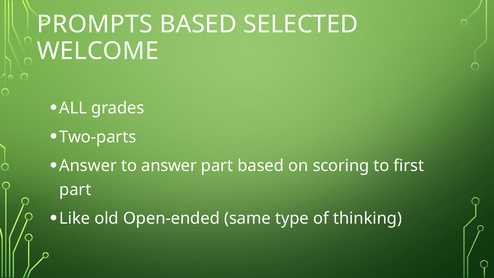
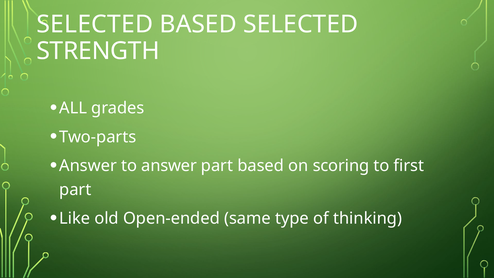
PROMPTS at (95, 24): PROMPTS -> SELECTED
WELCOME: WELCOME -> STRENGTH
